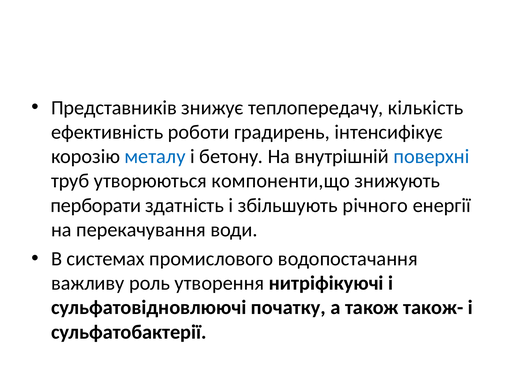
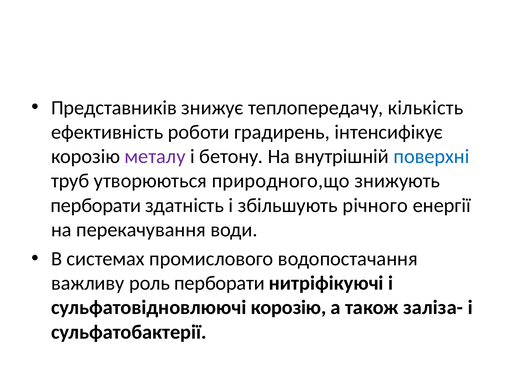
металу colour: blue -> purple
компоненти,що: компоненти,що -> природного,що
роль утворення: утворення -> перборати
сульфатовідновлюючі початку: початку -> корозію
також-: також- -> заліза-
